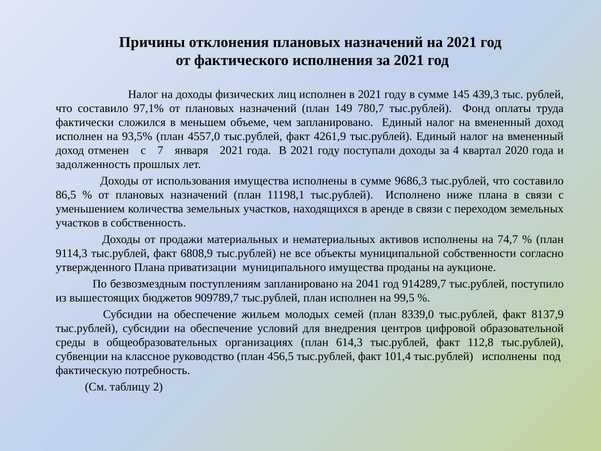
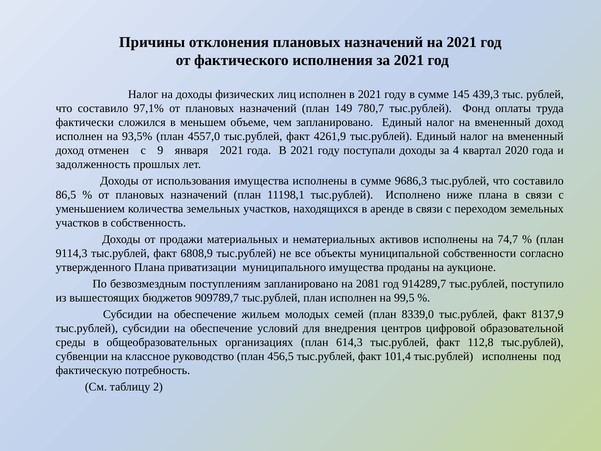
7: 7 -> 9
2041: 2041 -> 2081
